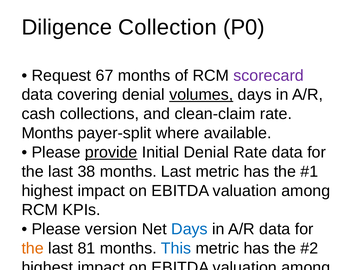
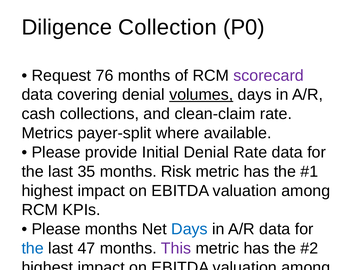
67: 67 -> 76
Months at (47, 133): Months -> Metrics
provide at (111, 152) underline: present -> none
38: 38 -> 35
months Last: Last -> Risk
Please version: version -> months
the at (33, 248) colour: orange -> blue
81: 81 -> 47
This at (176, 248) colour: blue -> purple
